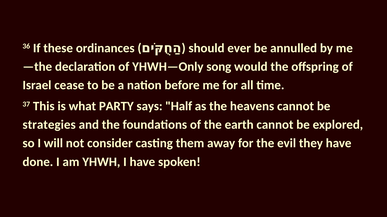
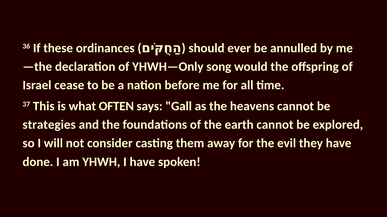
PARTY: PARTY -> OFTEN
Half: Half -> Gall
